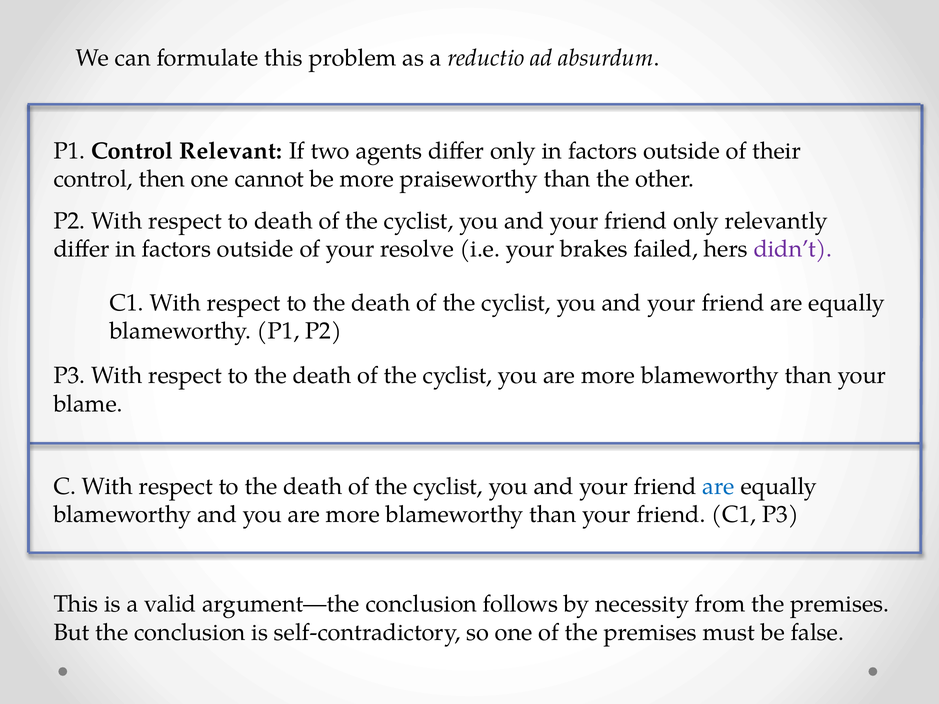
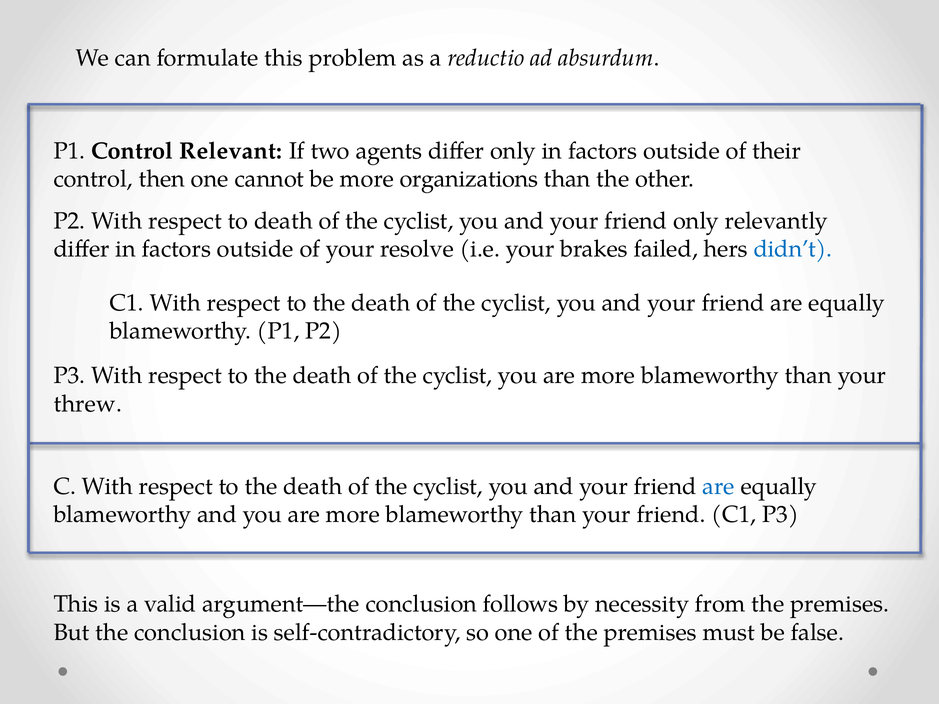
praiseworthy: praiseworthy -> organizations
didn’t colour: purple -> blue
blame: blame -> threw
